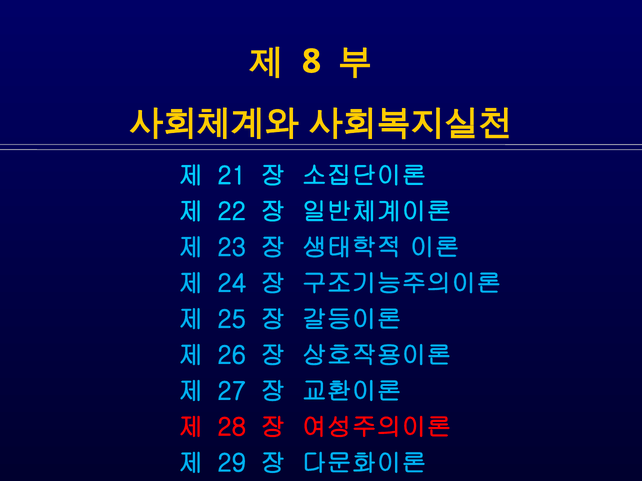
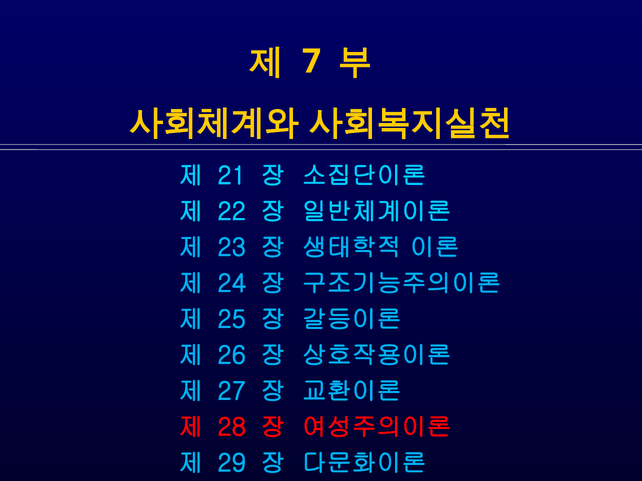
8: 8 -> 7
